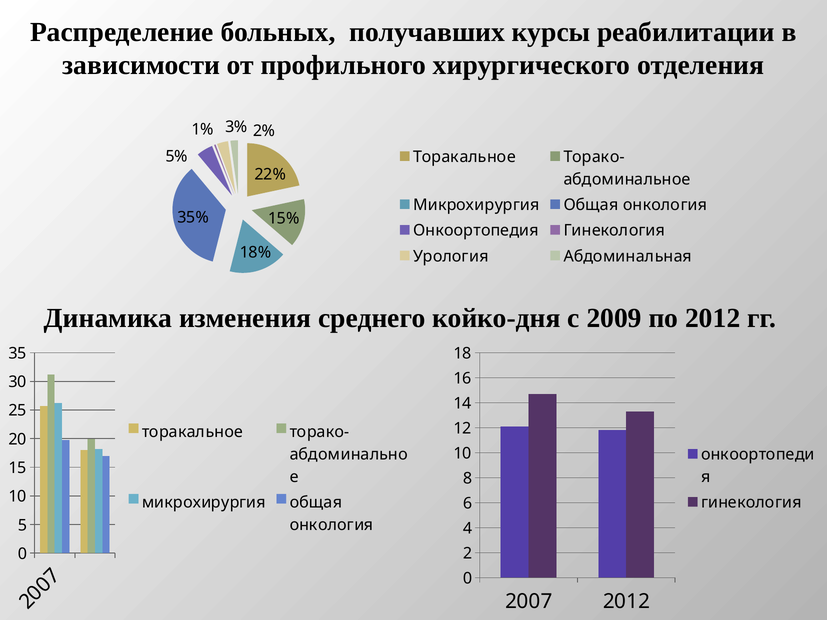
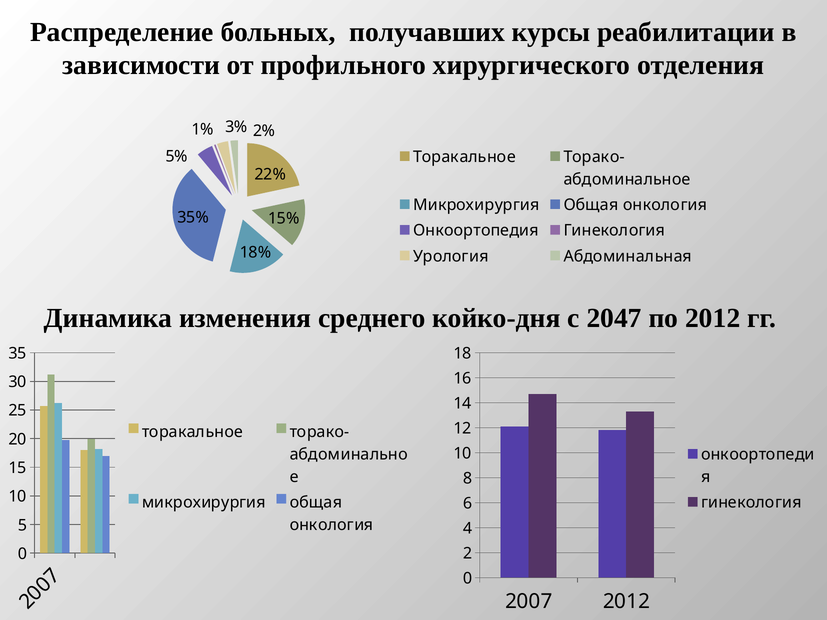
2009: 2009 -> 2047
